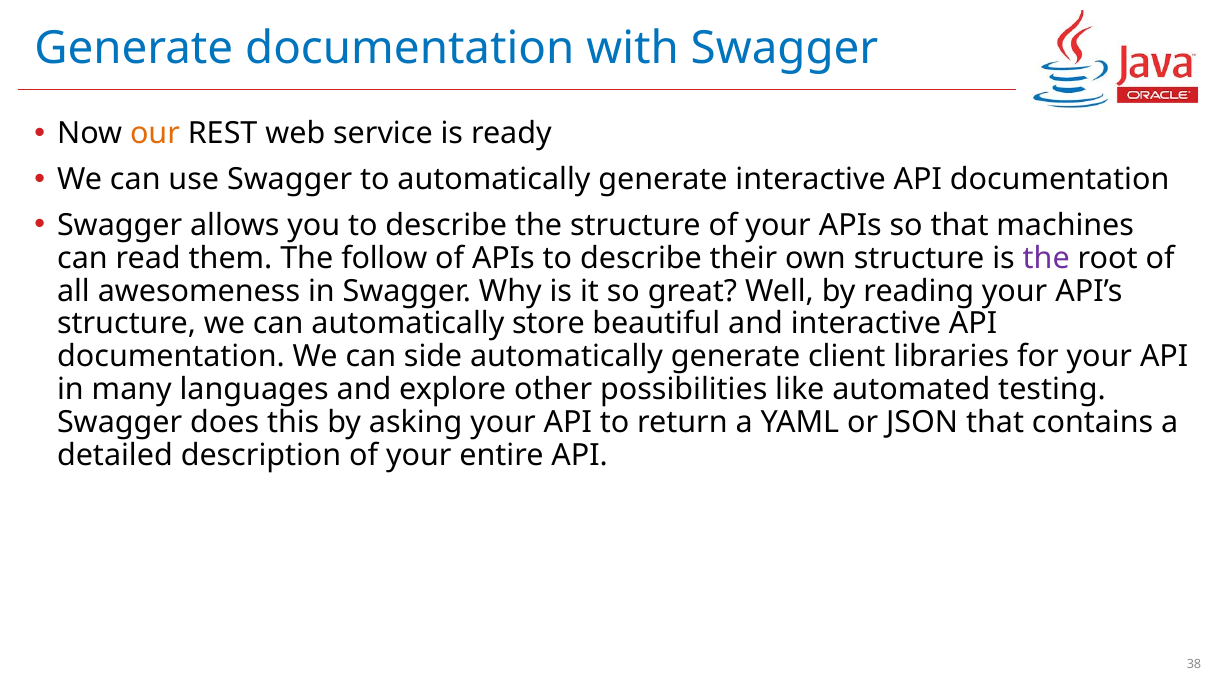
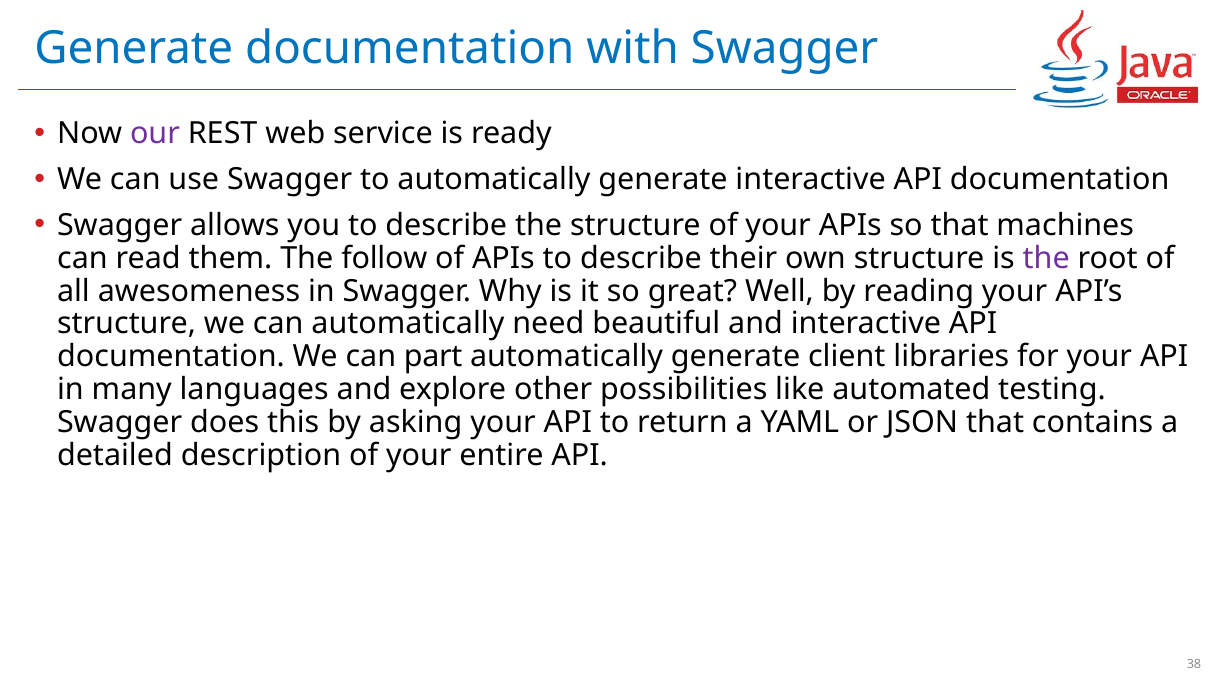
our colour: orange -> purple
store: store -> need
side: side -> part
